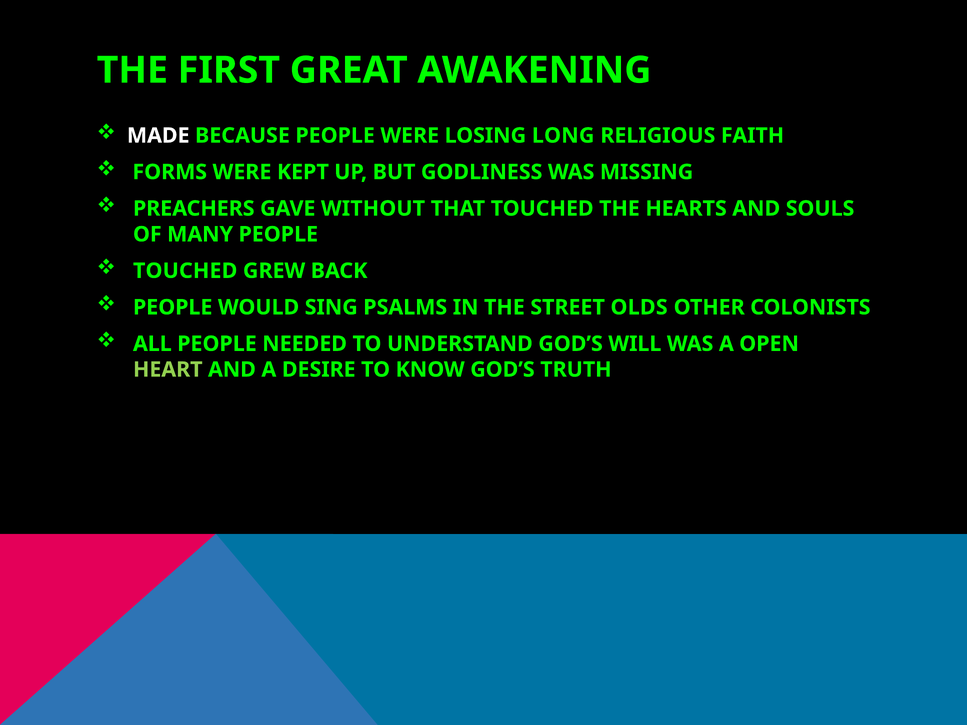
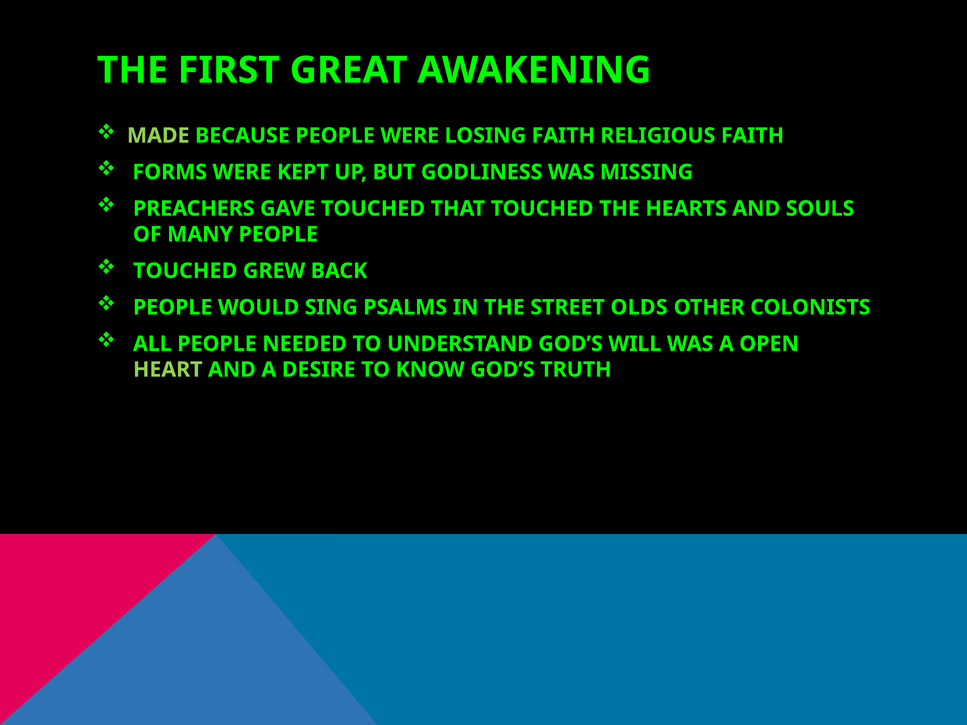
MADE colour: white -> light green
LOSING LONG: LONG -> FAITH
GAVE WITHOUT: WITHOUT -> TOUCHED
